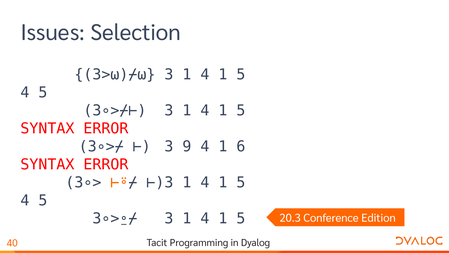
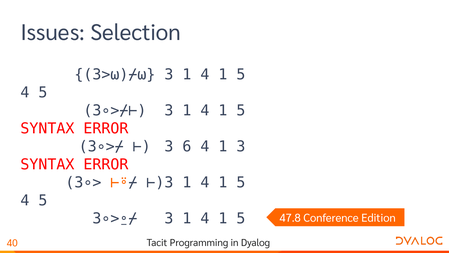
9: 9 -> 6
1 6: 6 -> 3
20.3: 20.3 -> 47.8
